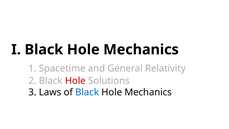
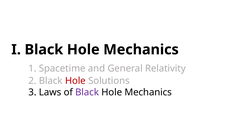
Black at (87, 92) colour: blue -> purple
